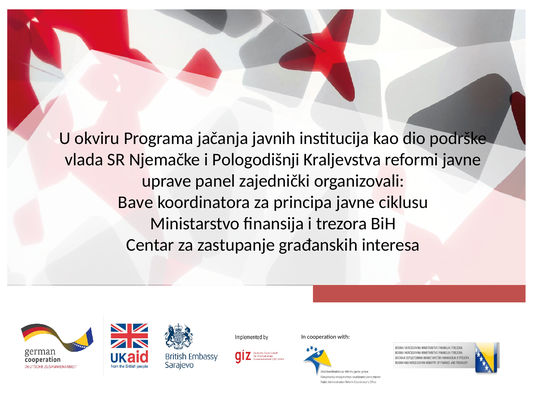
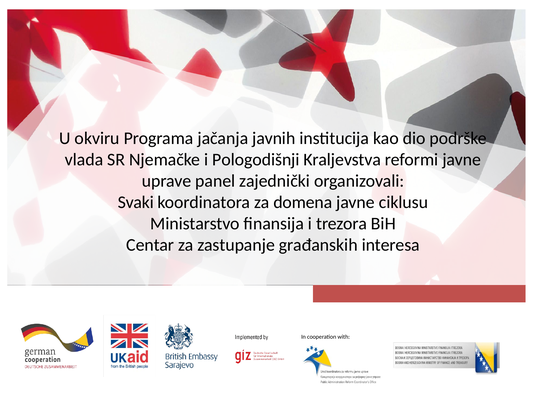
Bave: Bave -> Svaki
principa: principa -> domena
